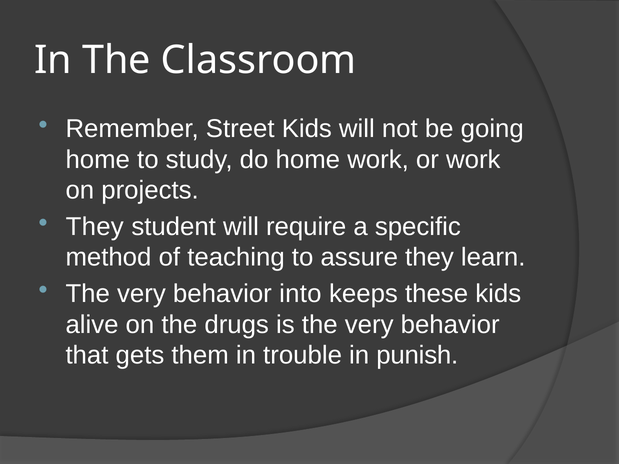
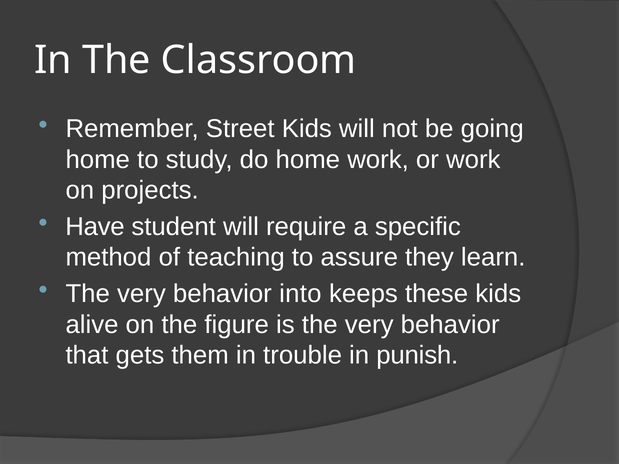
They at (95, 227): They -> Have
drugs: drugs -> figure
